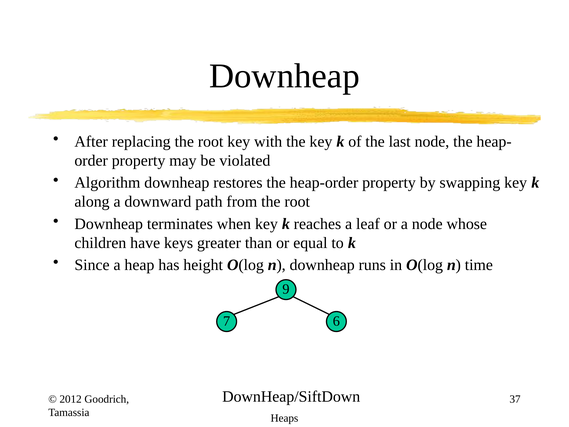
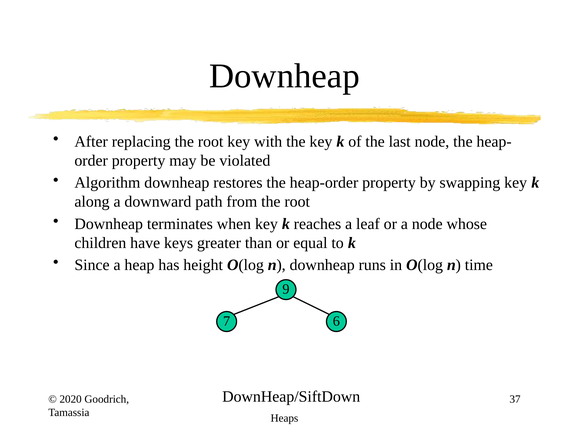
2012: 2012 -> 2020
